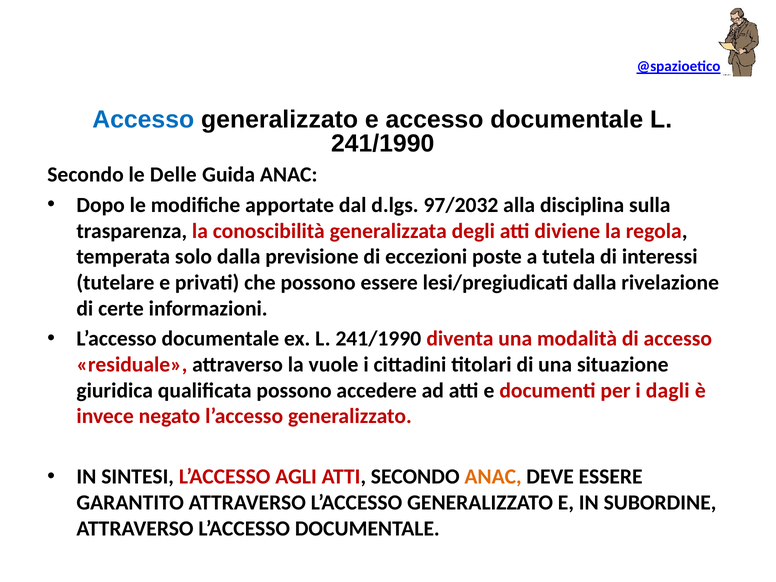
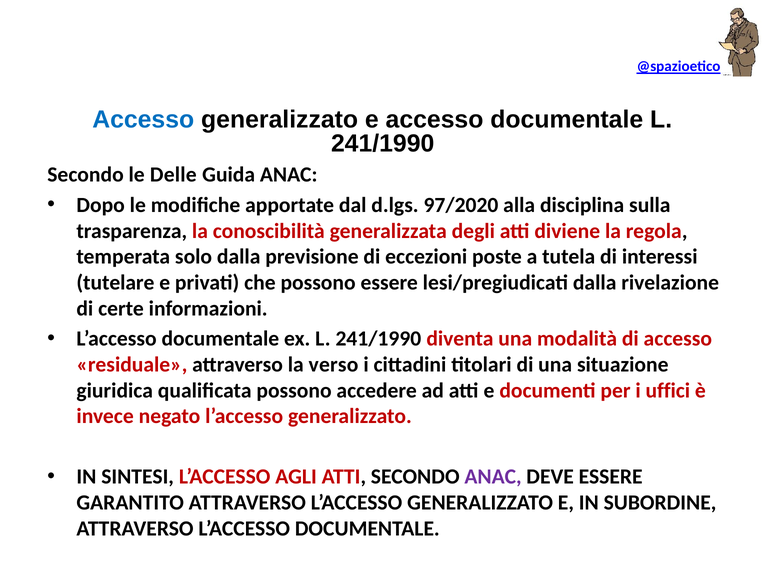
97/2032: 97/2032 -> 97/2020
vuole: vuole -> verso
dagli: dagli -> uffici
ANAC at (493, 477) colour: orange -> purple
